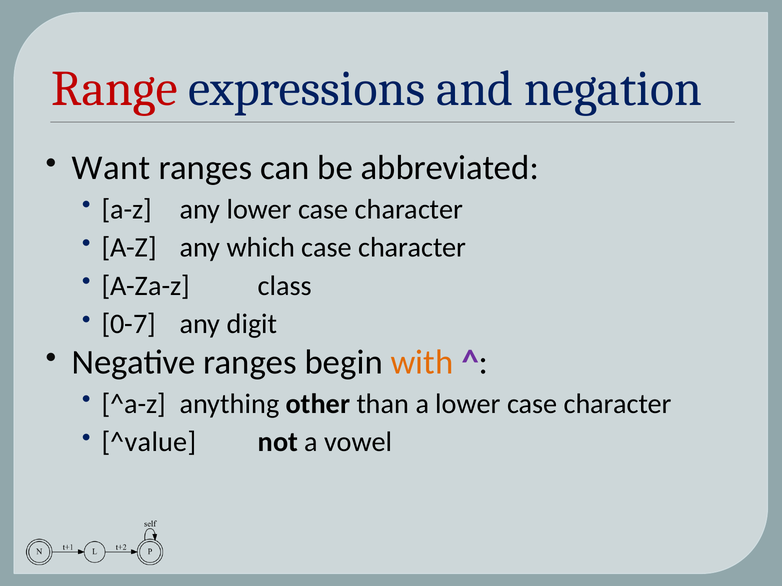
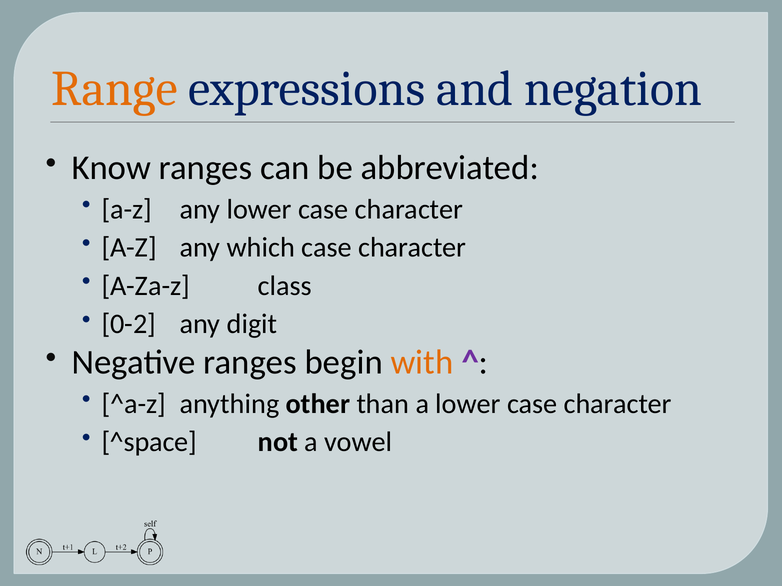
Range colour: red -> orange
Want: Want -> Know
0-7: 0-7 -> 0-2
^value: ^value -> ^space
